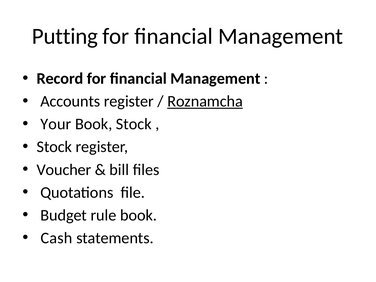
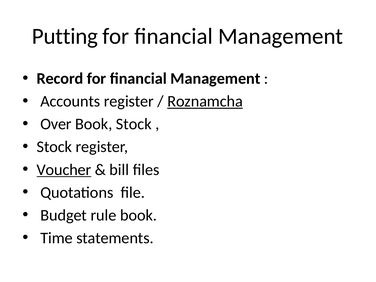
Your: Your -> Over
Voucher underline: none -> present
Cash: Cash -> Time
